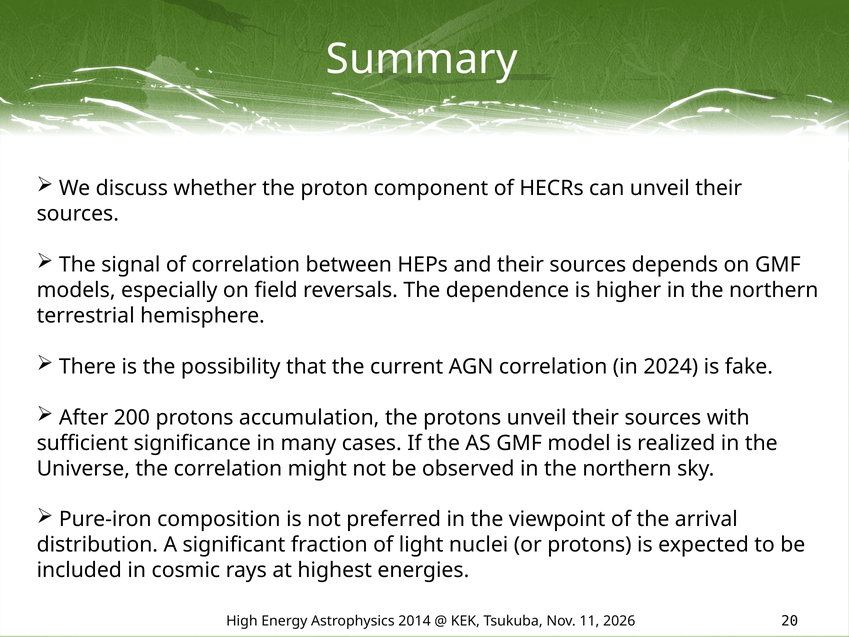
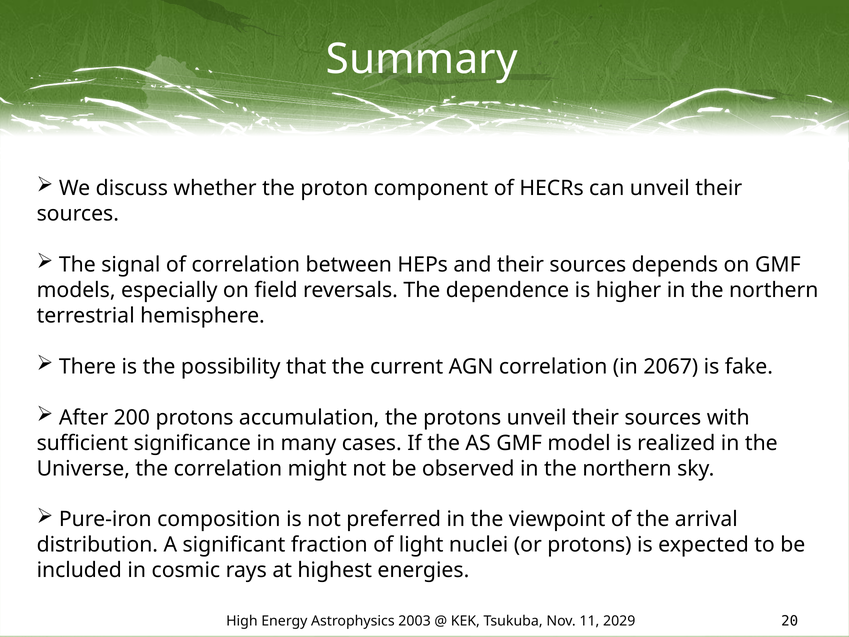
2024: 2024 -> 2067
2014: 2014 -> 2003
2026: 2026 -> 2029
